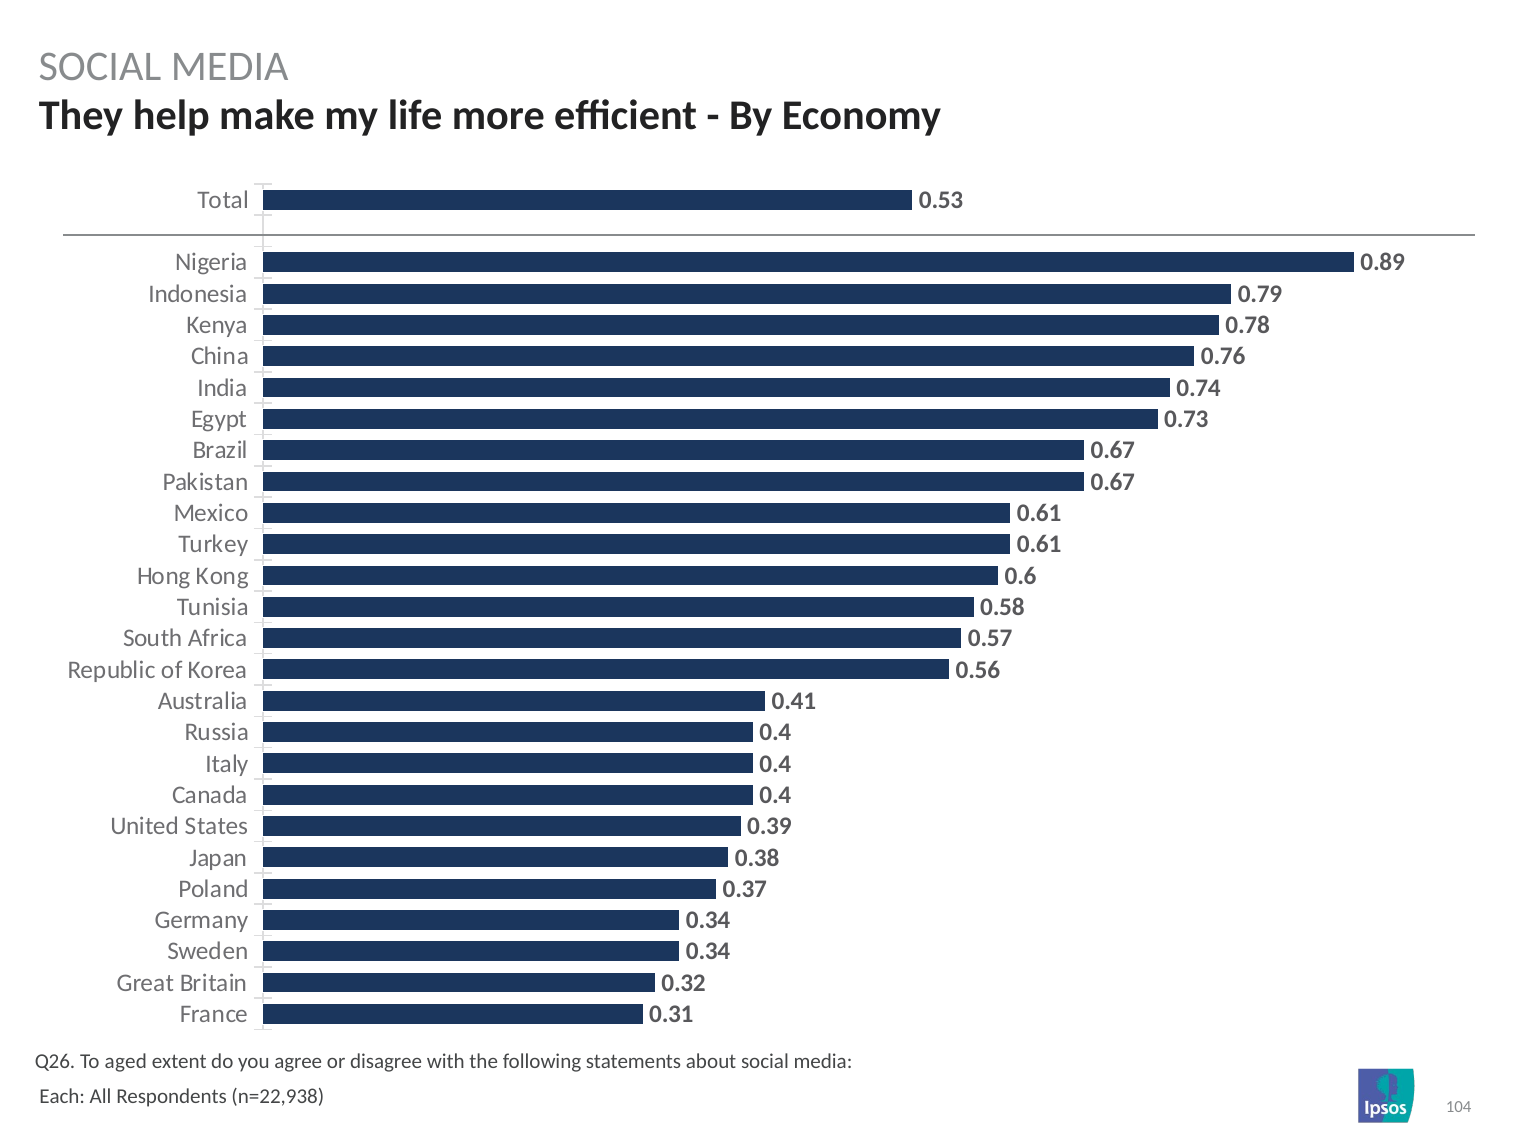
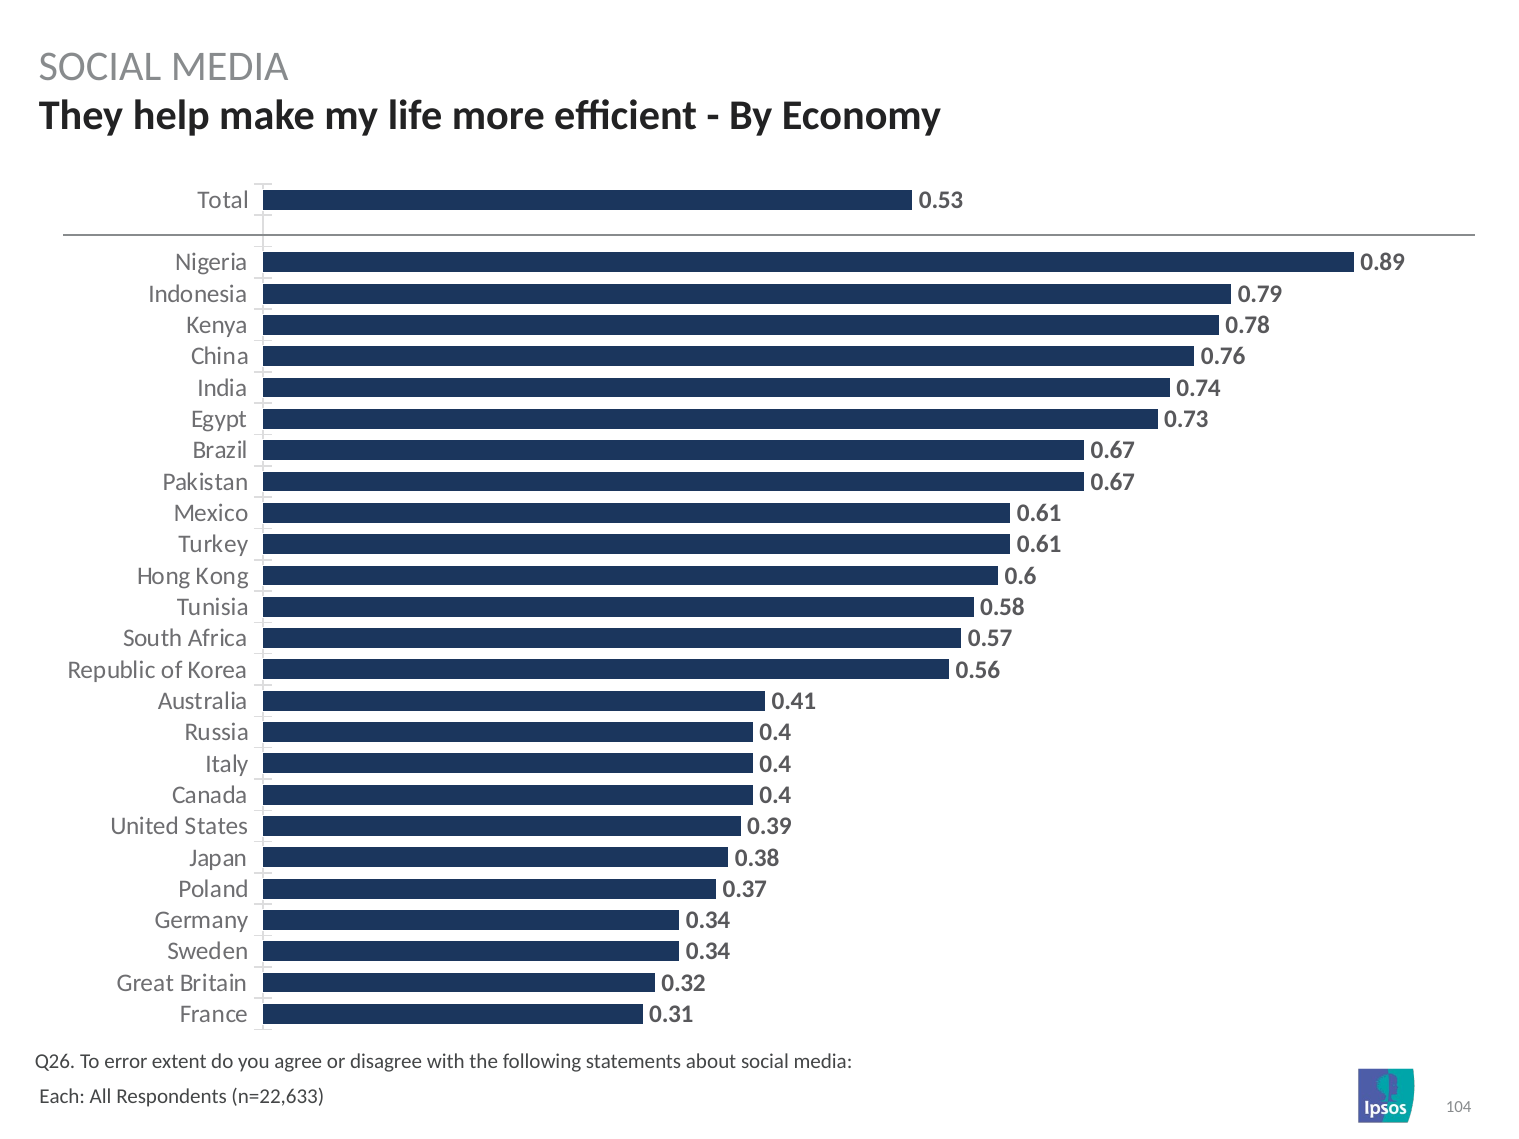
aged: aged -> error
n=22,938: n=22,938 -> n=22,633
